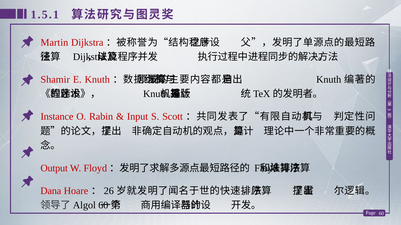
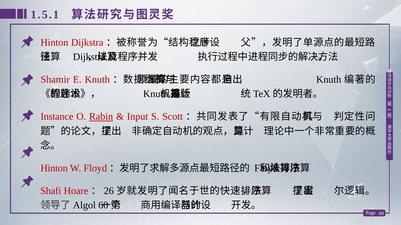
Martin at (54, 42): Martin -> Hinton
Rabin underline: none -> present
Output at (54, 169): Output -> Hinton
Dana: Dana -> Shafi
